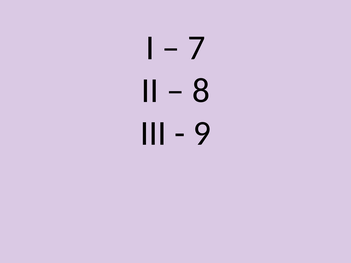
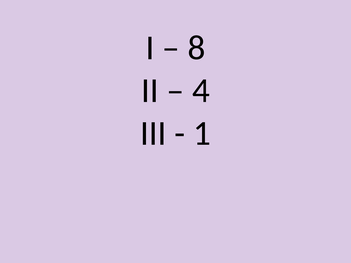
7: 7 -> 8
8: 8 -> 4
9: 9 -> 1
